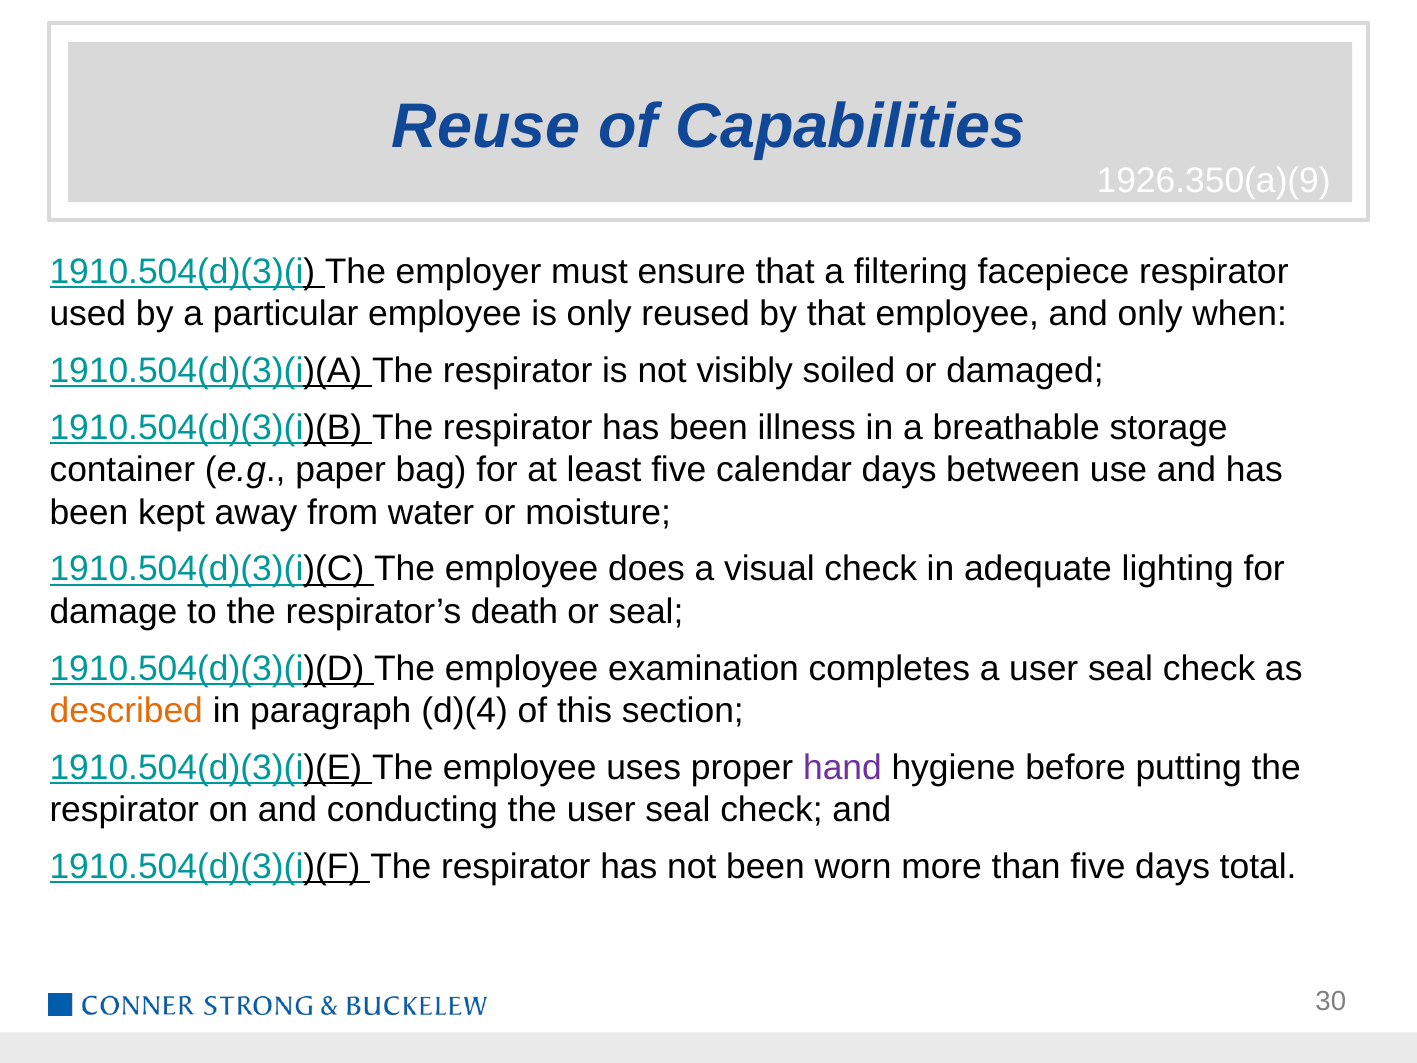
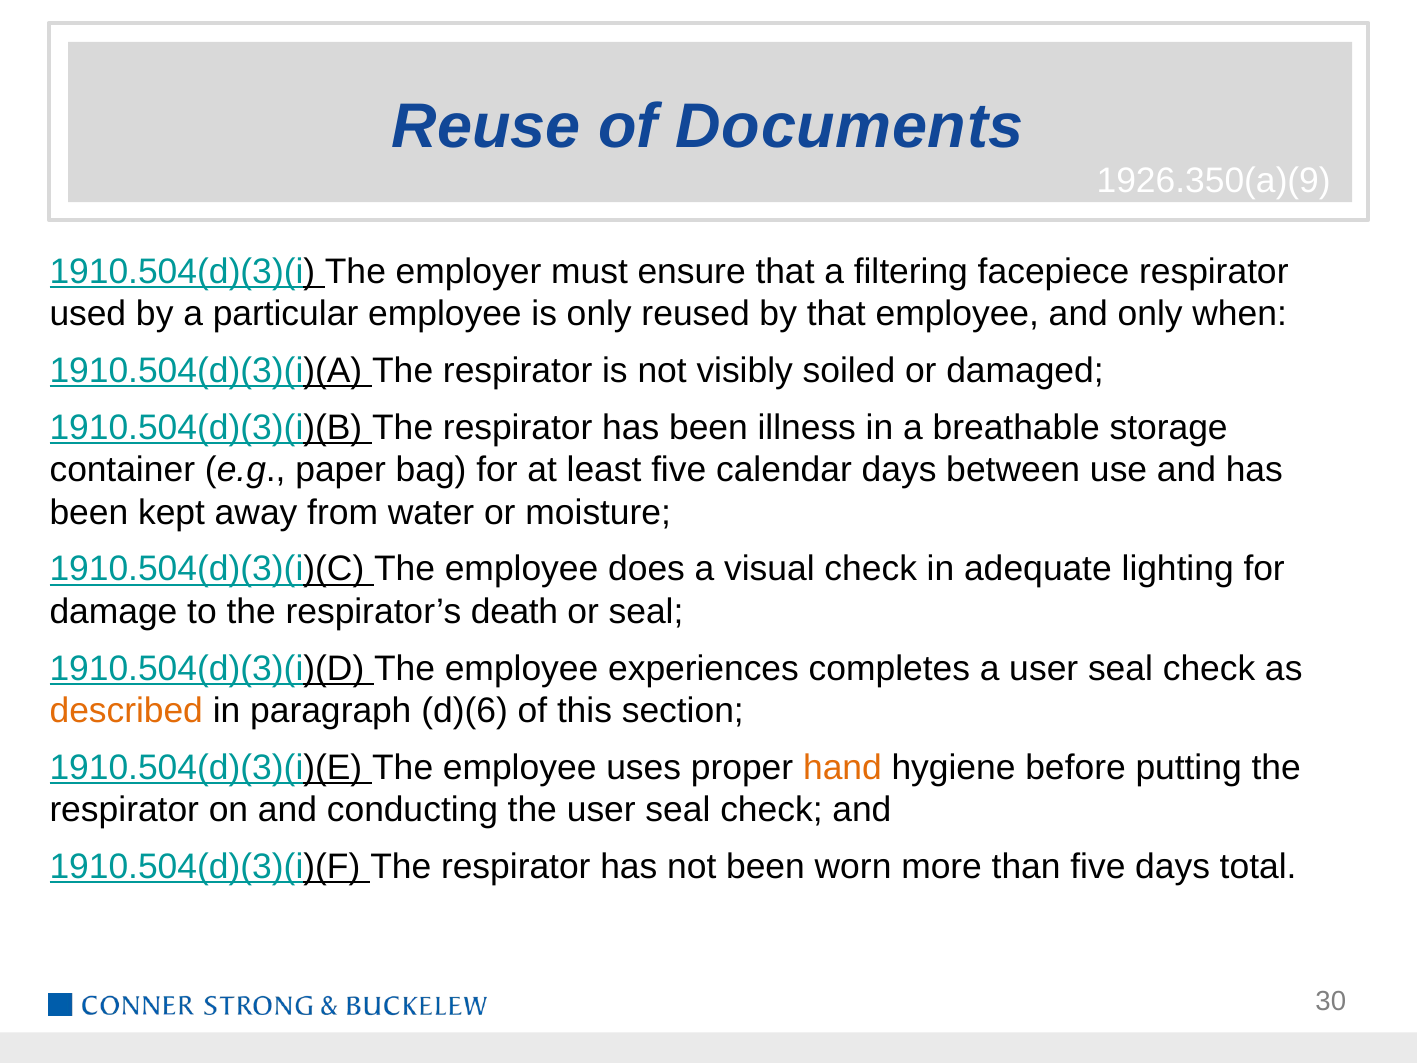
Capabilities: Capabilities -> Documents
examination: examination -> experiences
d)(4: d)(4 -> d)(6
hand colour: purple -> orange
